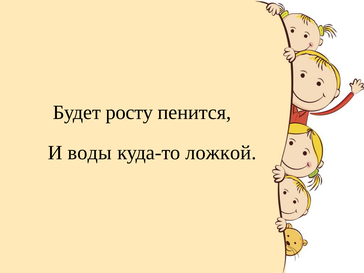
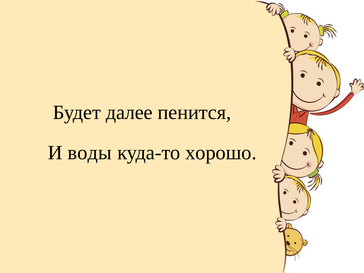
росту: росту -> далее
ложкой: ложкой -> хорошо
